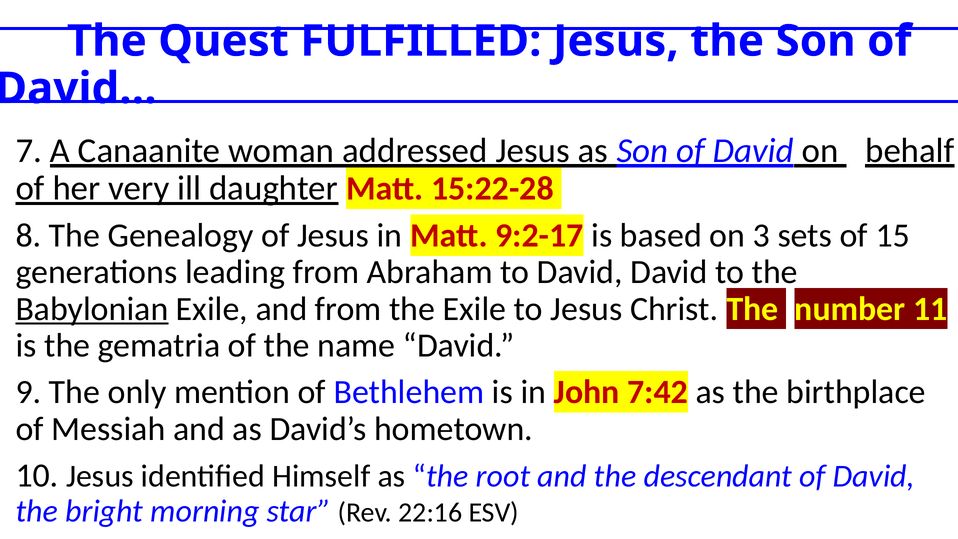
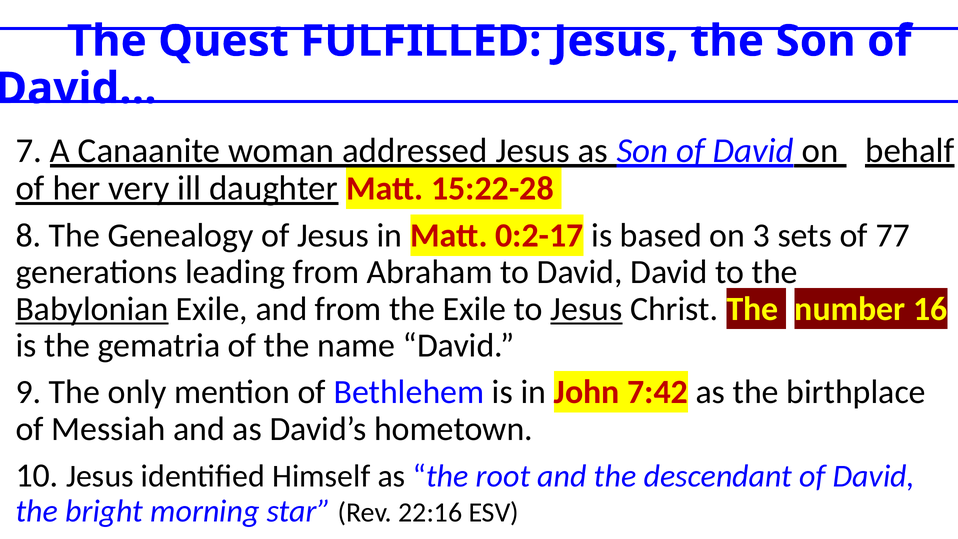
9:2-17: 9:2-17 -> 0:2-17
15: 15 -> 77
Jesus at (586, 309) underline: none -> present
11: 11 -> 16
